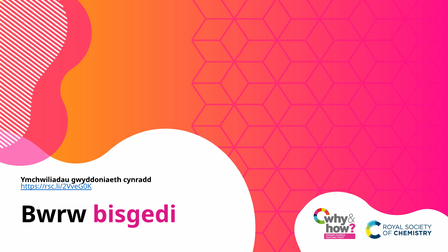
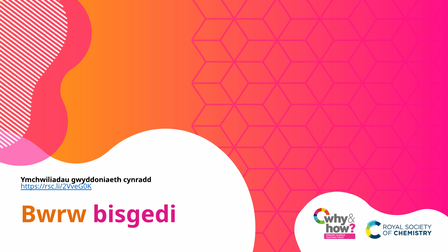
Bwrw colour: black -> orange
